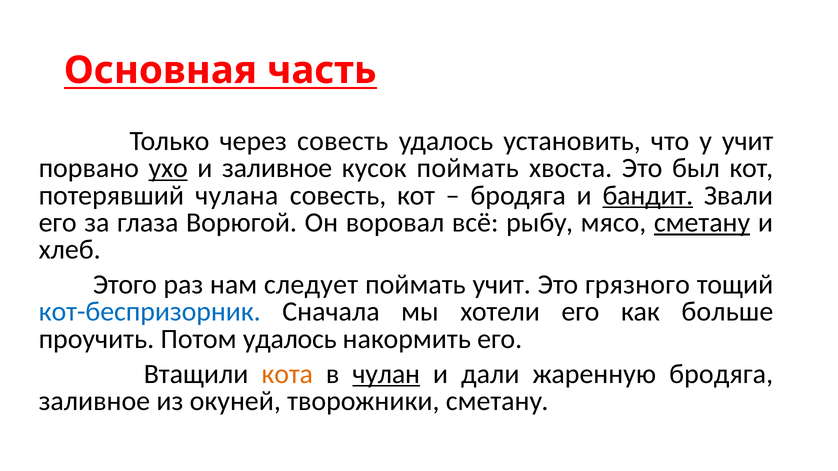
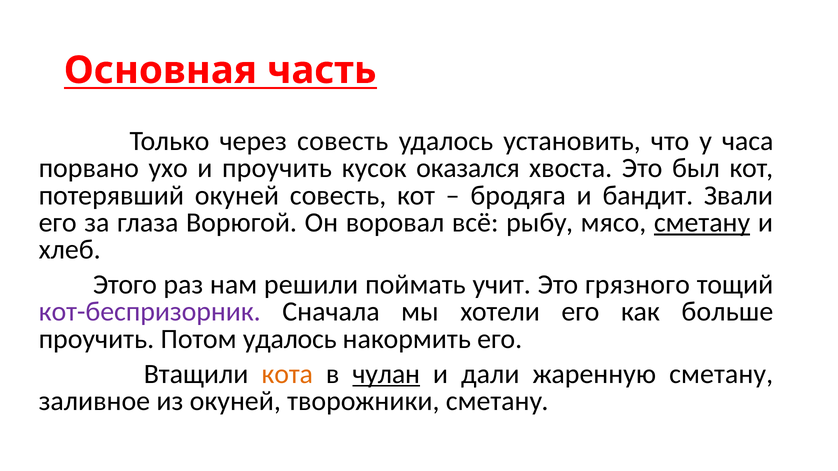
у учит: учит -> часа
ухо underline: present -> none
и заливное: заливное -> проучить
кусок поймать: поймать -> оказался
потерявший чулана: чулана -> окуней
бандит underline: present -> none
следует: следует -> решили
кот-беспризорник colour: blue -> purple
жаренную бродяга: бродяга -> сметану
